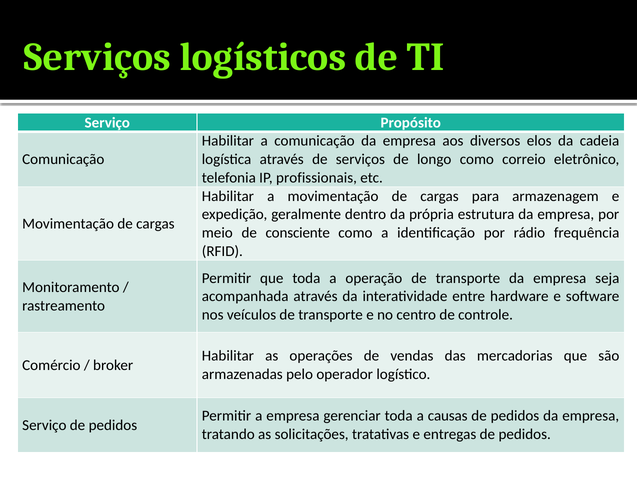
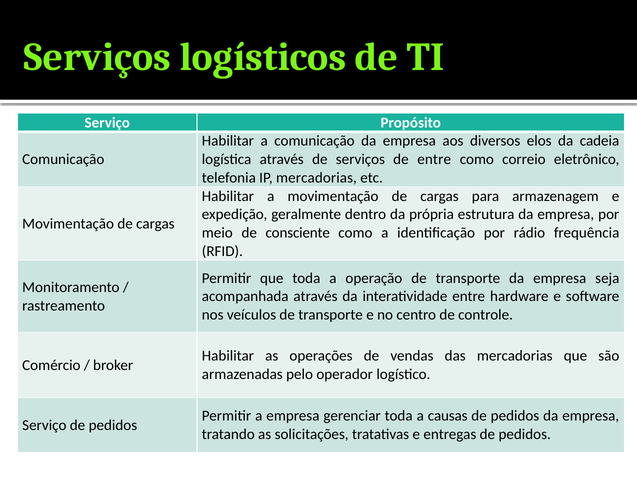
de longo: longo -> entre
IP profissionais: profissionais -> mercadorias
